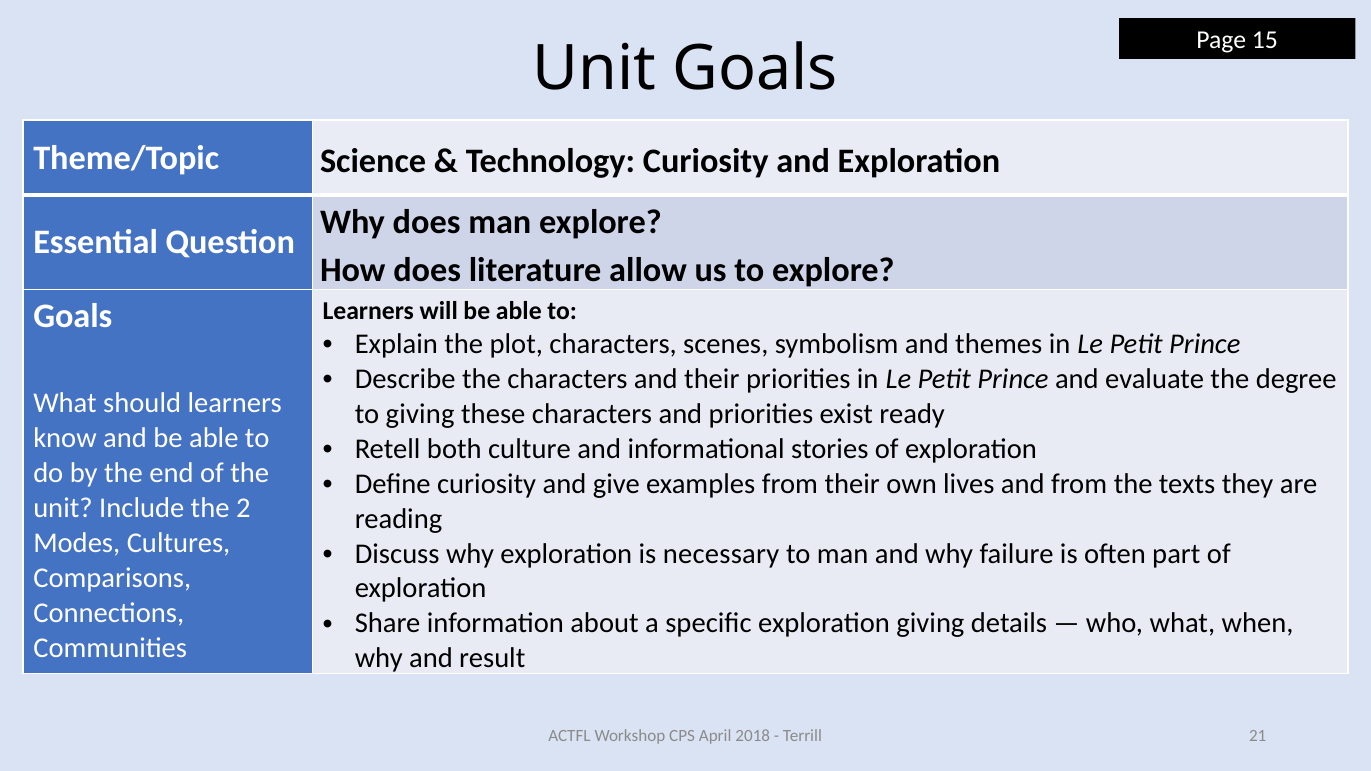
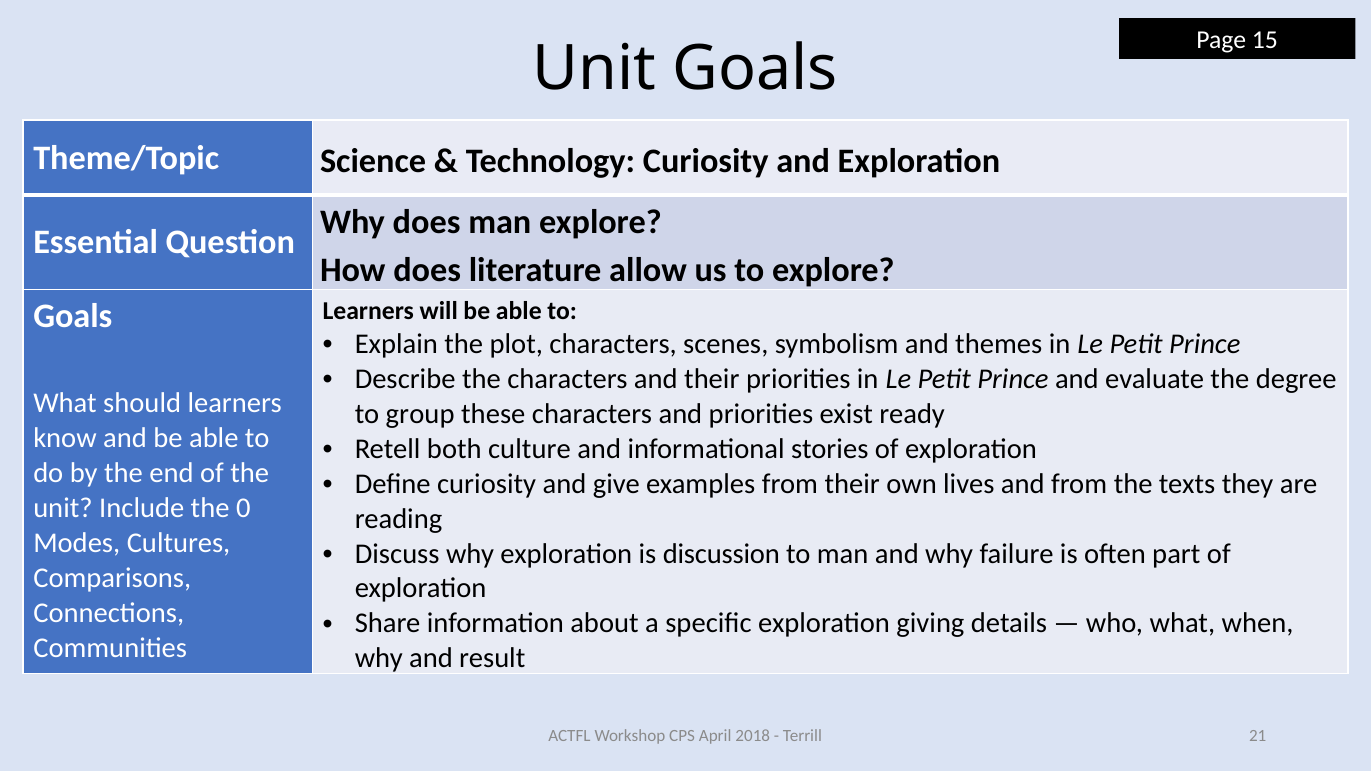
to giving: giving -> group
2: 2 -> 0
necessary: necessary -> discussion
